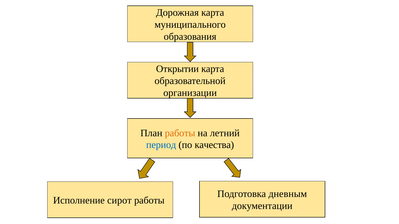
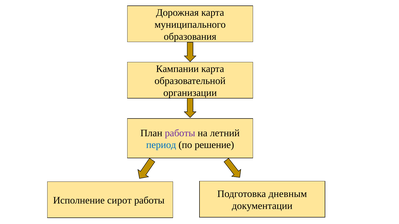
Открытии: Открытии -> Кампании
работы at (180, 133) colour: orange -> purple
качества: качества -> решение
